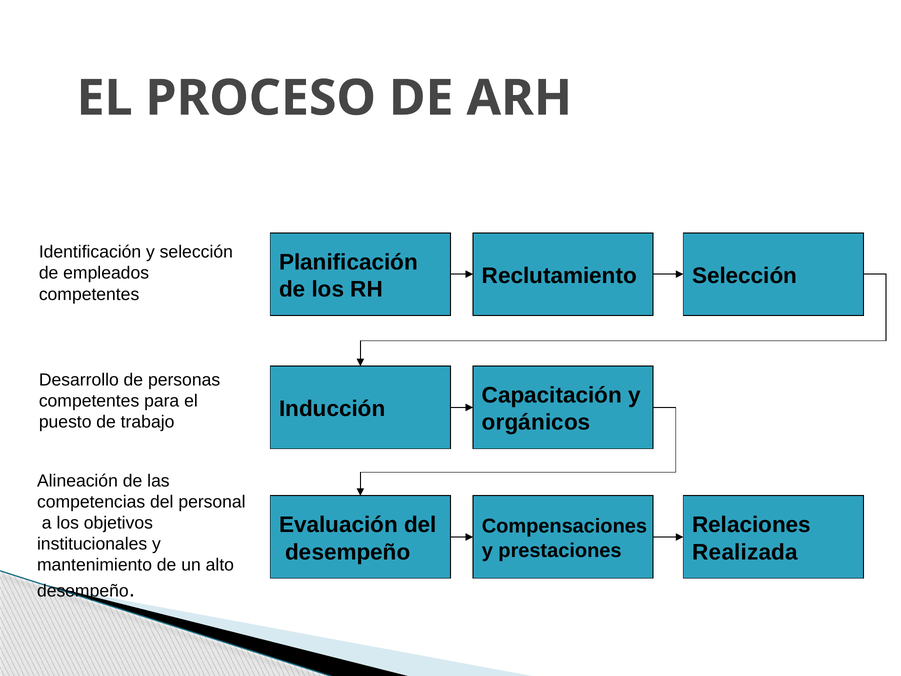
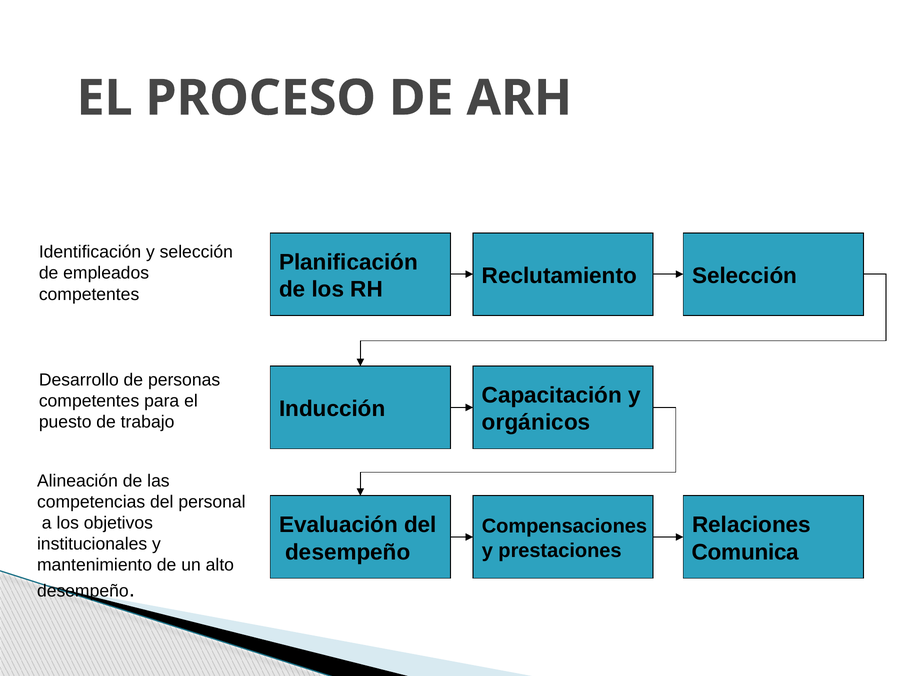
Realizada: Realizada -> Comunica
